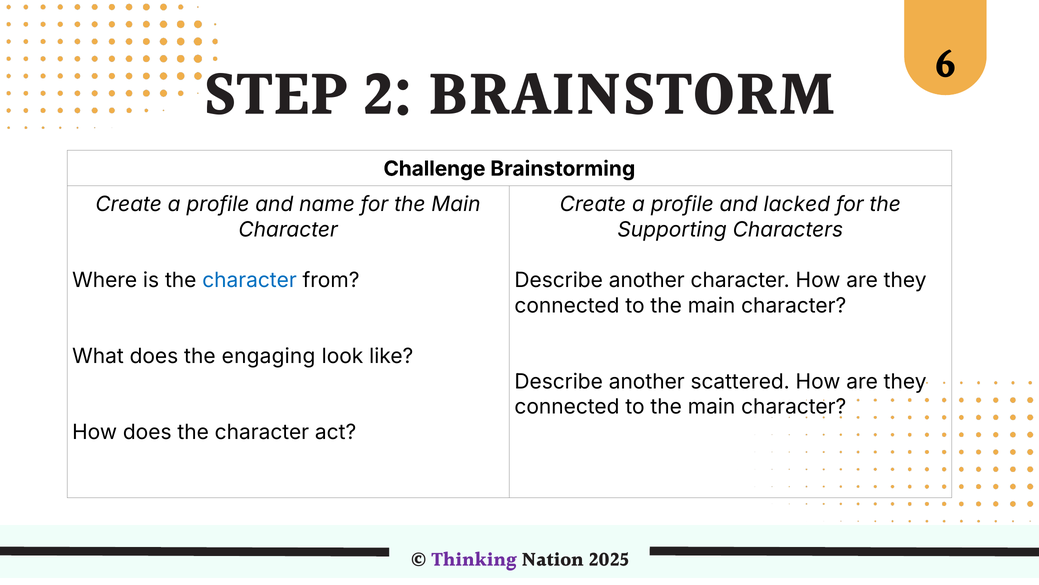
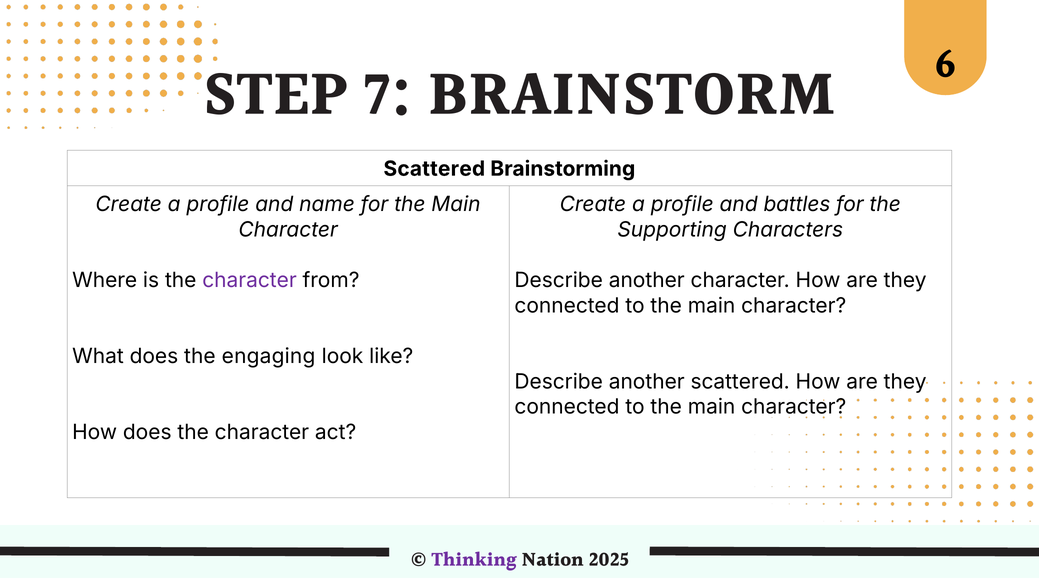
2: 2 -> 7
Challenge at (434, 169): Challenge -> Scattered
lacked: lacked -> battles
character at (250, 280) colour: blue -> purple
